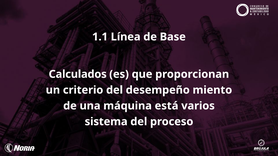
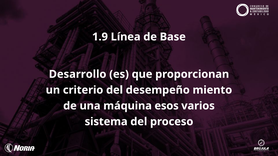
1.1: 1.1 -> 1.9
Calculados: Calculados -> Desarrollo
está: está -> esos
